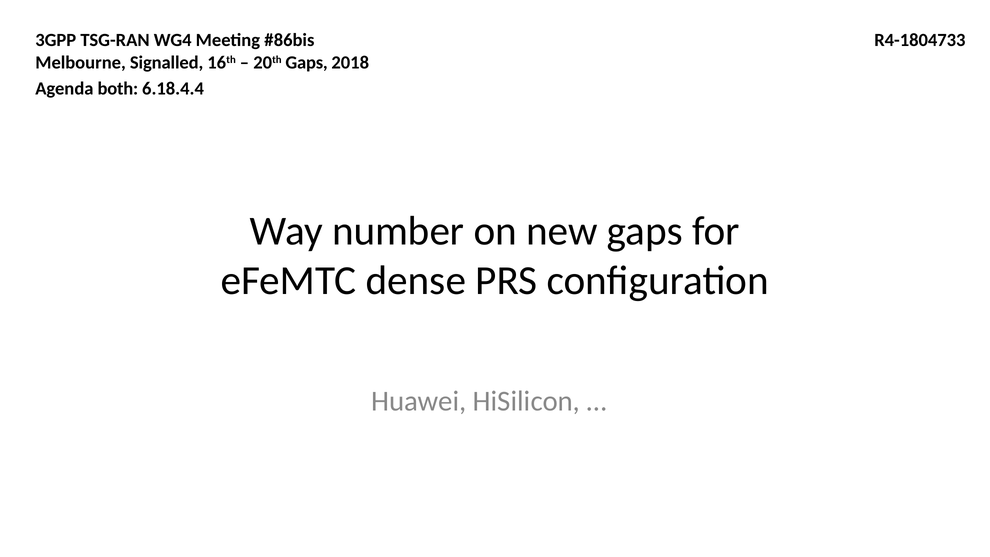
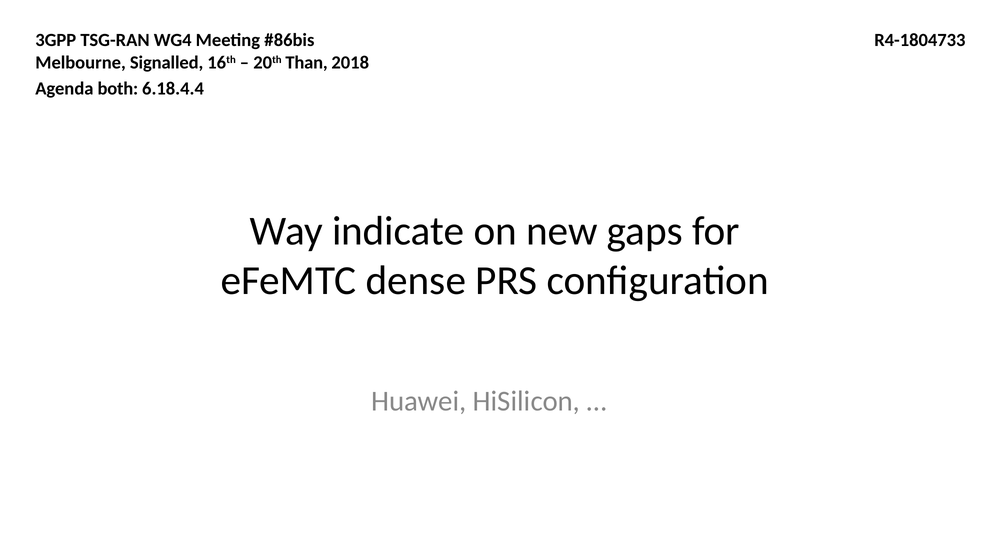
20th Gaps: Gaps -> Than
number: number -> indicate
